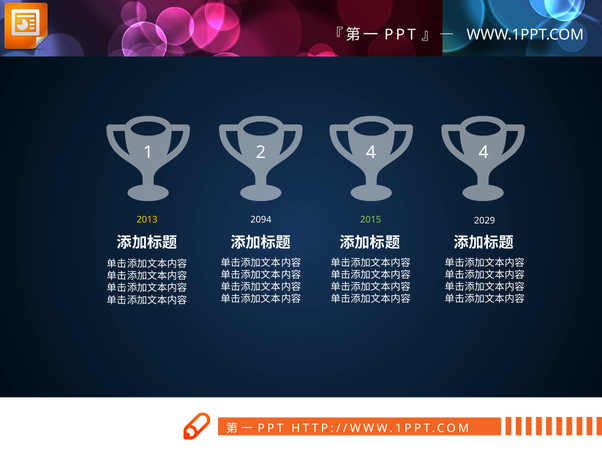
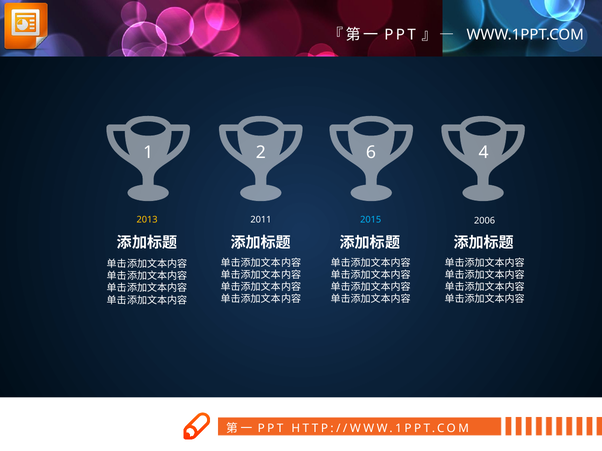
2 4: 4 -> 6
2094: 2094 -> 2011
2015 colour: light green -> light blue
2029: 2029 -> 2006
